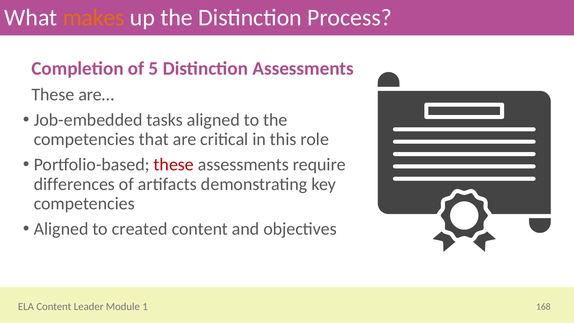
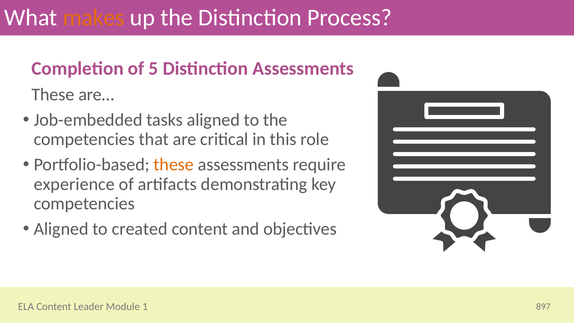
these at (174, 165) colour: red -> orange
differences: differences -> experience
168: 168 -> 897
